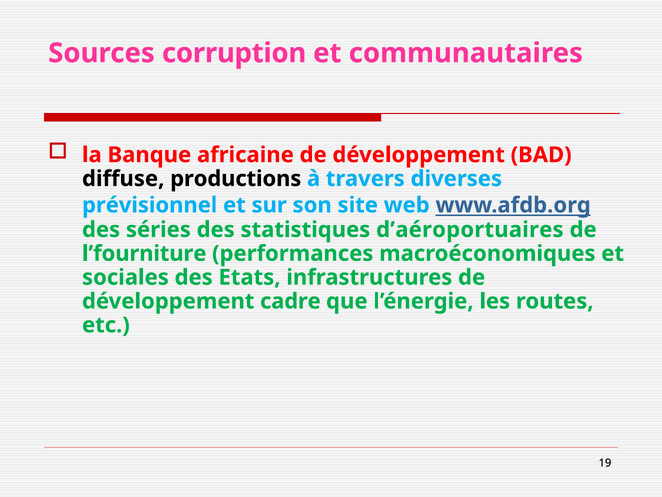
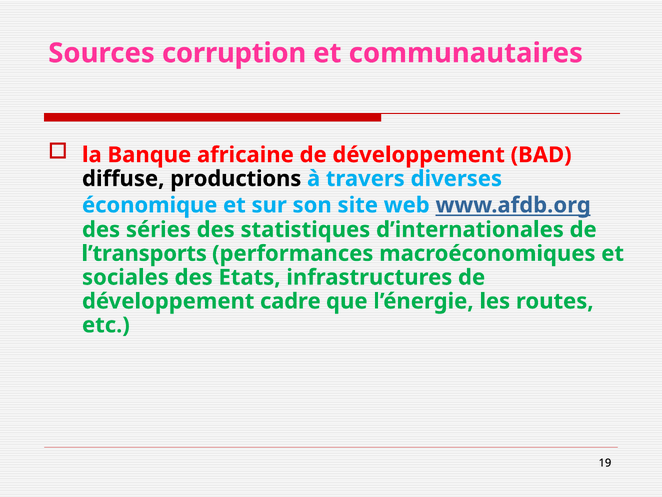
prévisionnel: prévisionnel -> économique
d’aéroportuaires: d’aéroportuaires -> d’internationales
l’fourniture: l’fourniture -> l’transports
